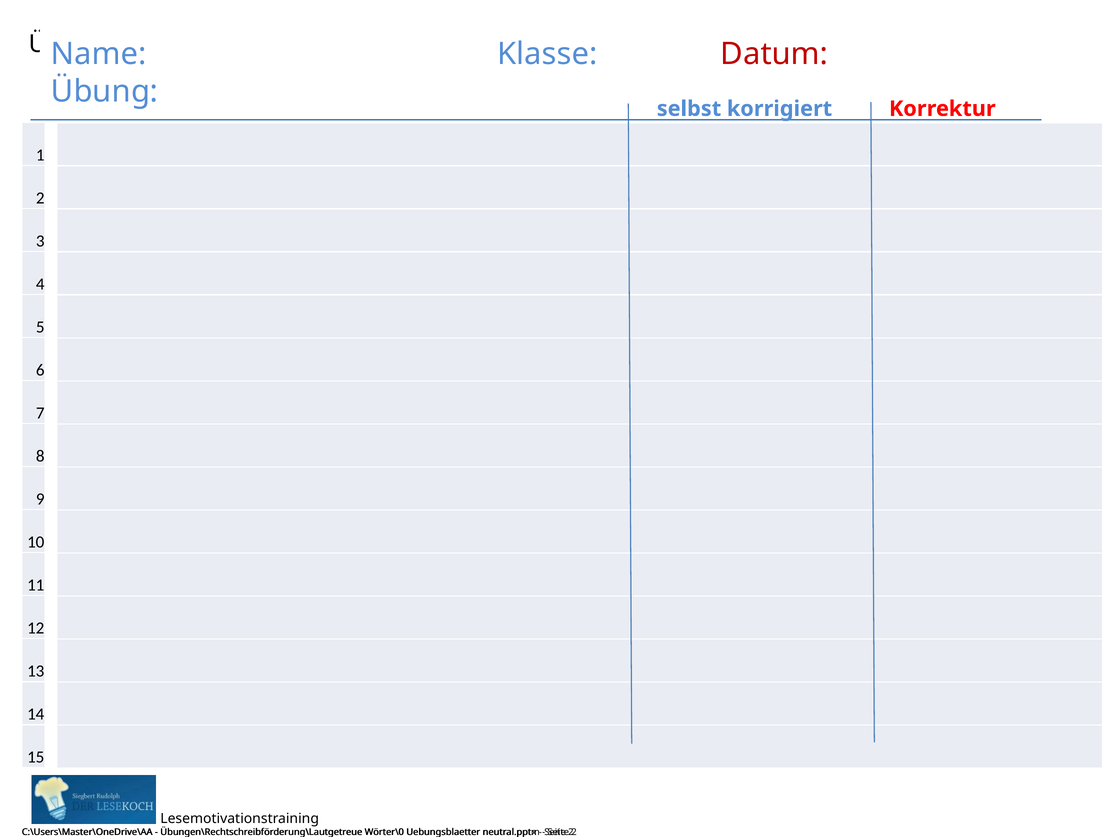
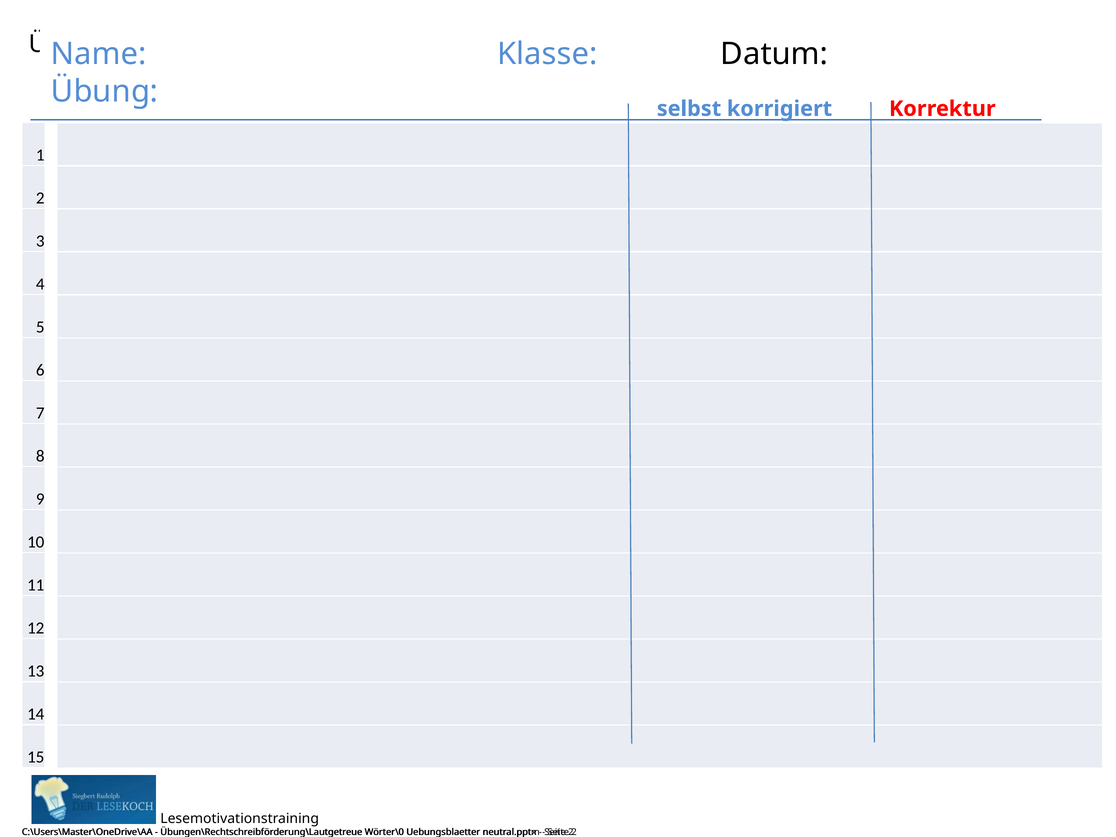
Datum colour: red -> black
